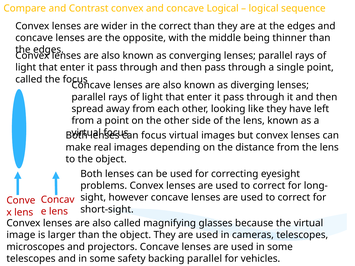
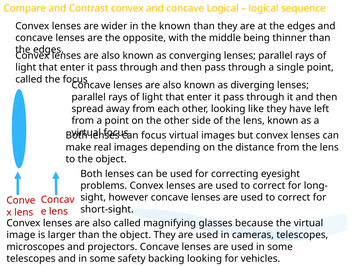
the correct: correct -> known
backing parallel: parallel -> looking
